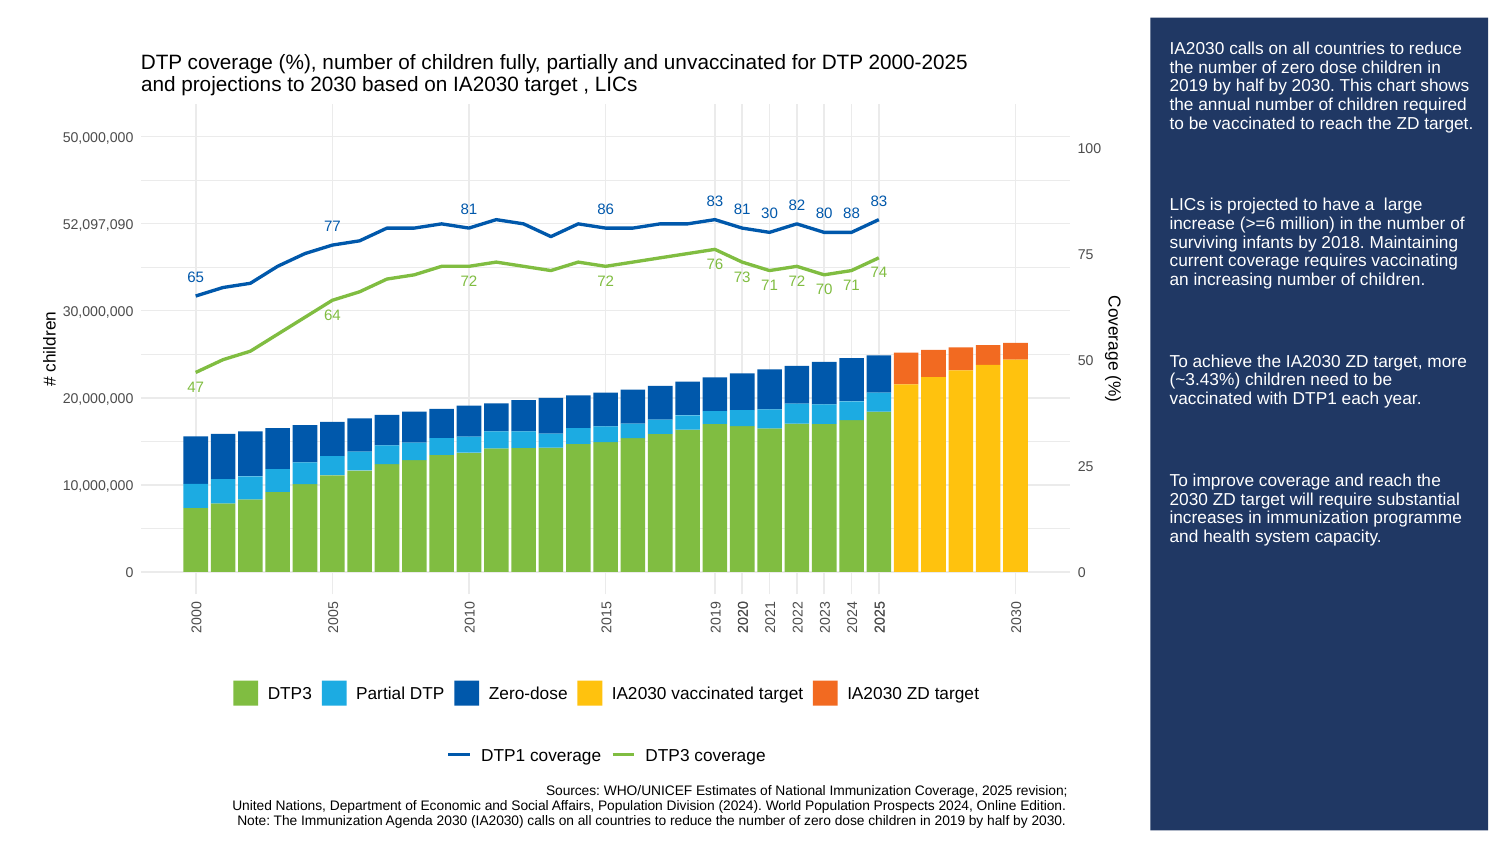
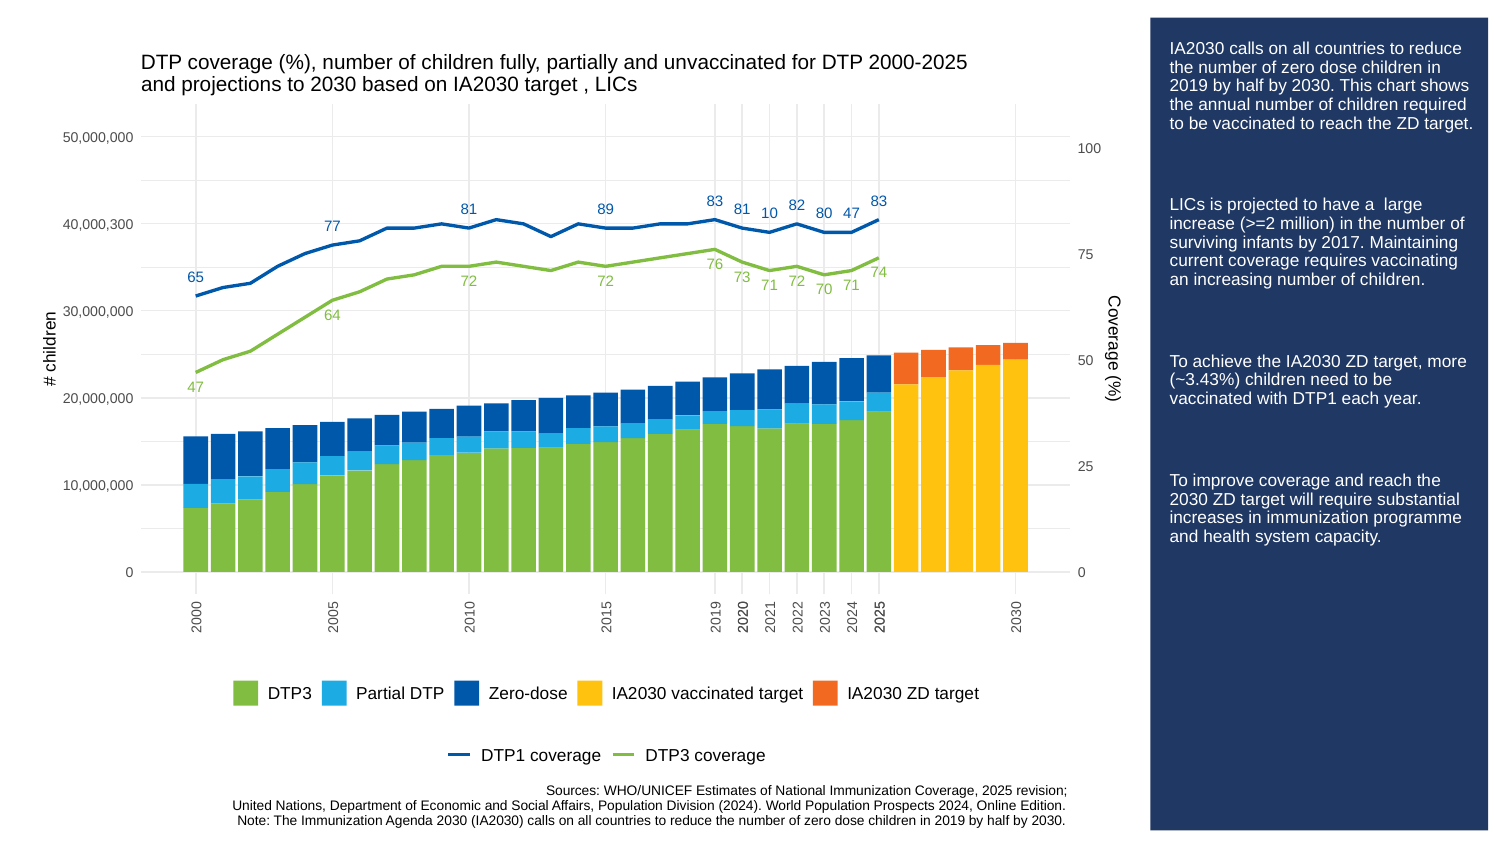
86: 86 -> 89
30: 30 -> 10
80 88: 88 -> 47
>=6: >=6 -> >=2
52,097,090: 52,097,090 -> 40,000,300
2018: 2018 -> 2017
